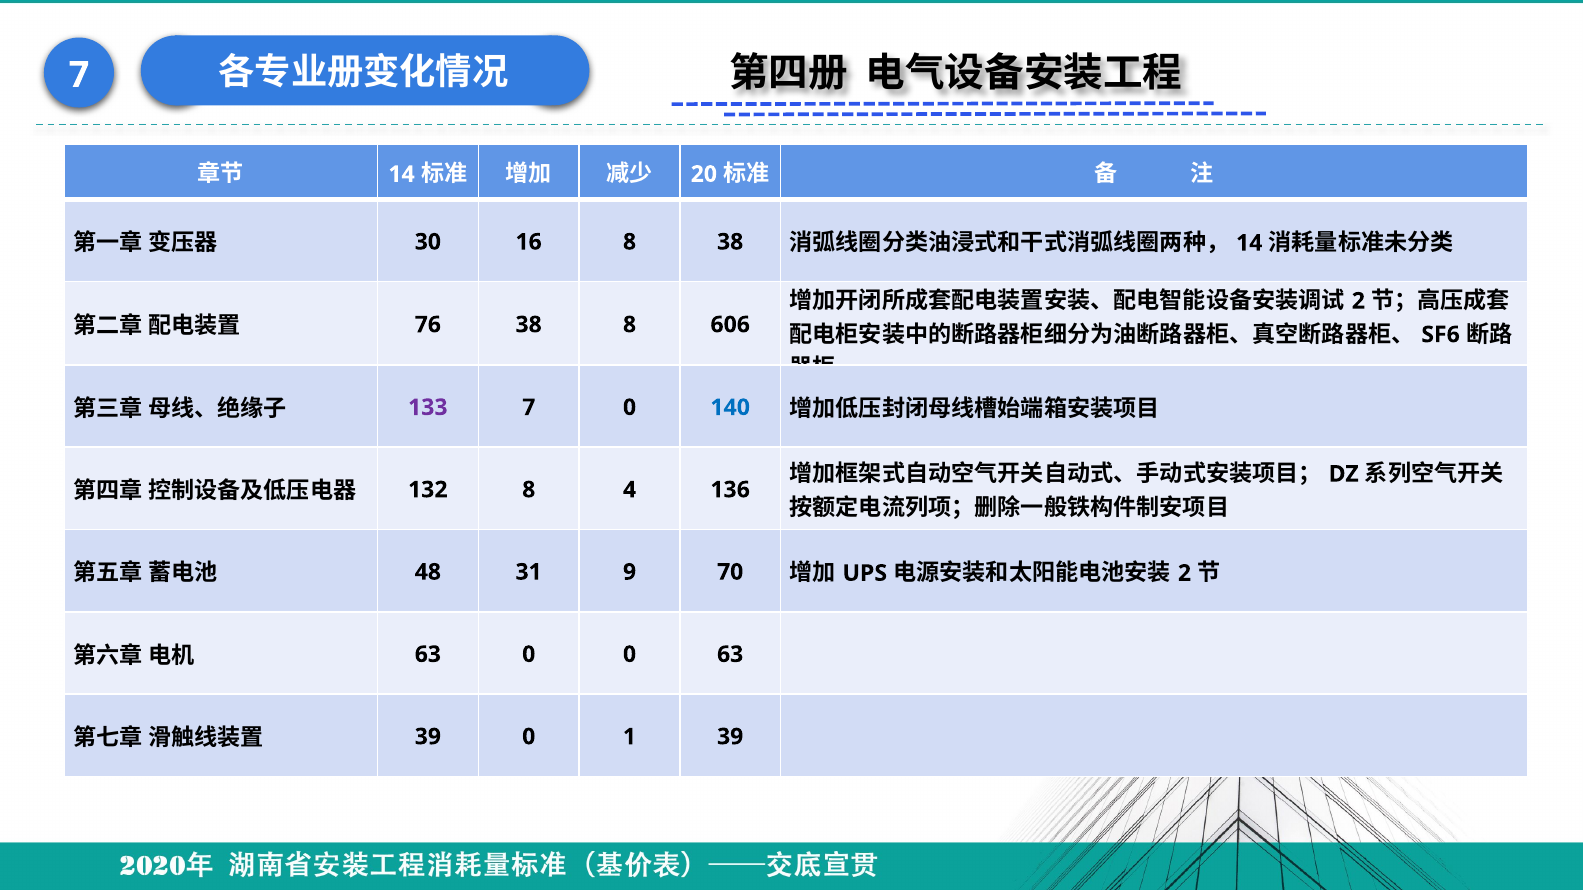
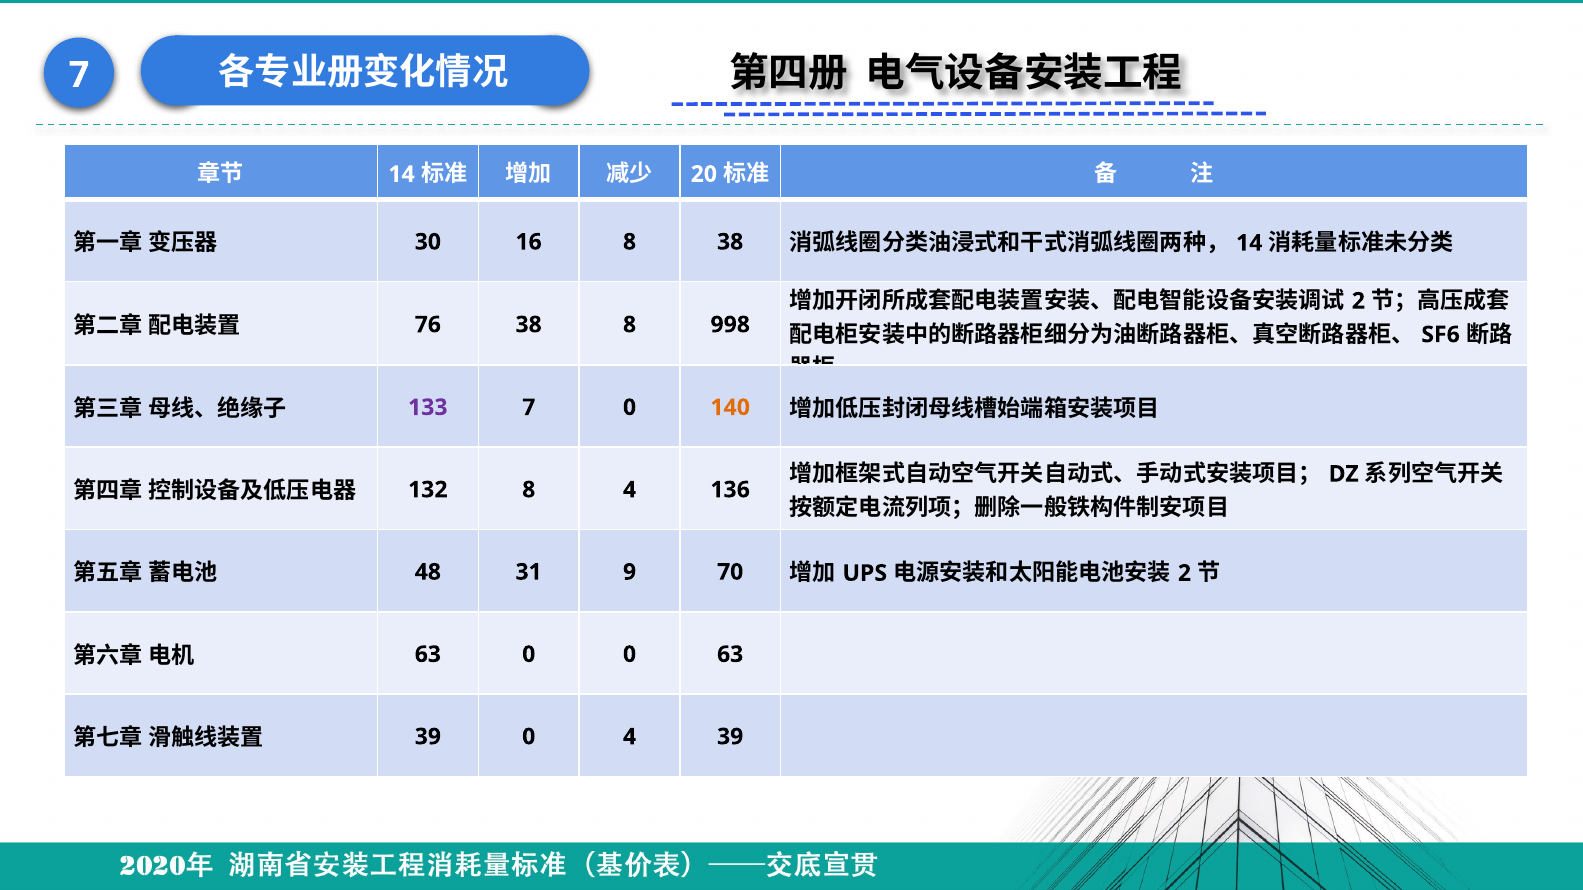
606: 606 -> 998
140 colour: blue -> orange
0 1: 1 -> 4
